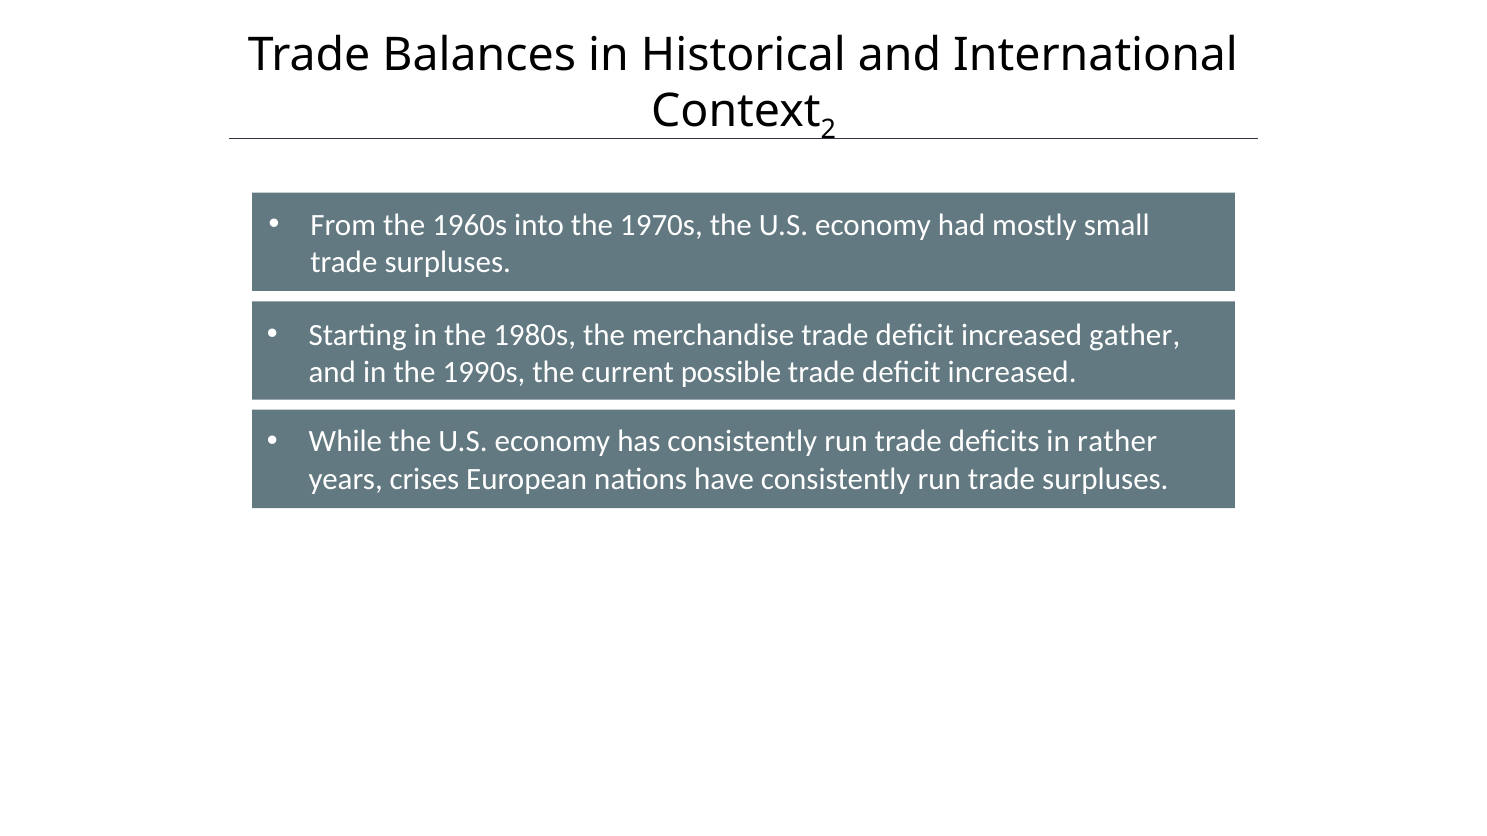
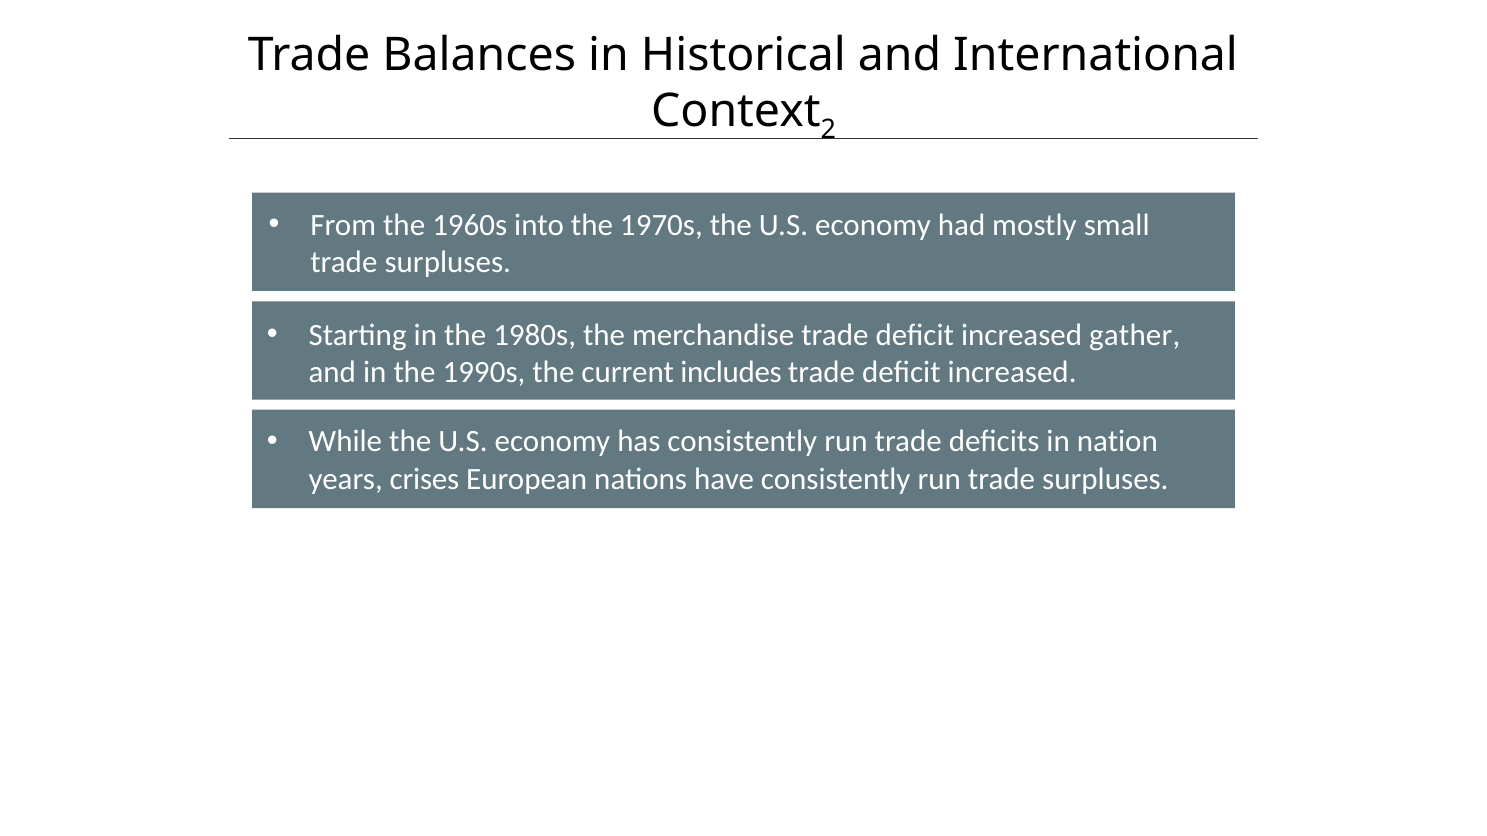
possible: possible -> includes
rather: rather -> nation
